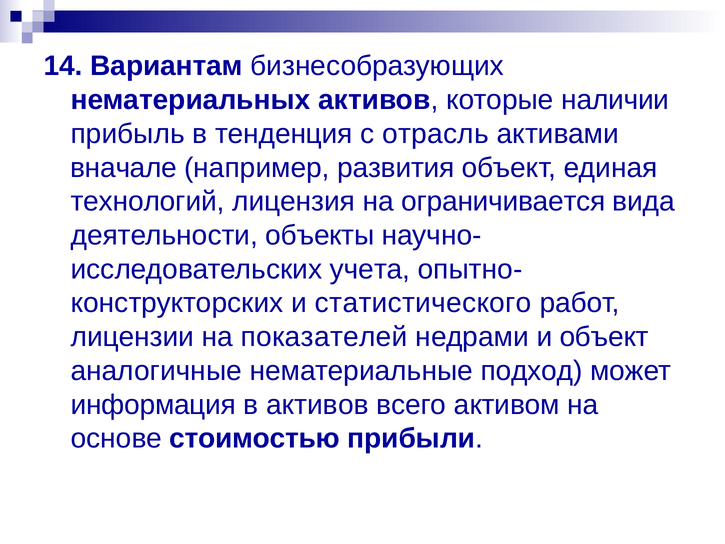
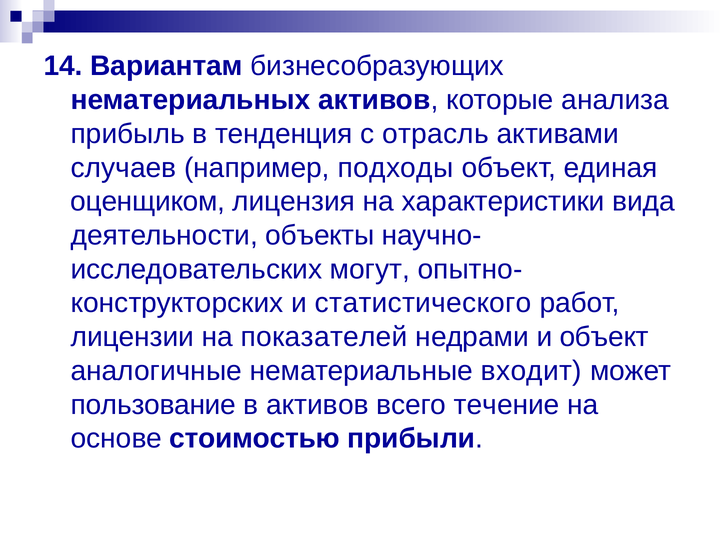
наличии: наличии -> анализа
вначале: вначале -> случаев
развития: развития -> подходы
технологий: технологий -> оценщиком
ограничивается: ограничивается -> характеристики
учета: учета -> могут
подход: подход -> входит
информация: информация -> пользование
активом: активом -> течение
